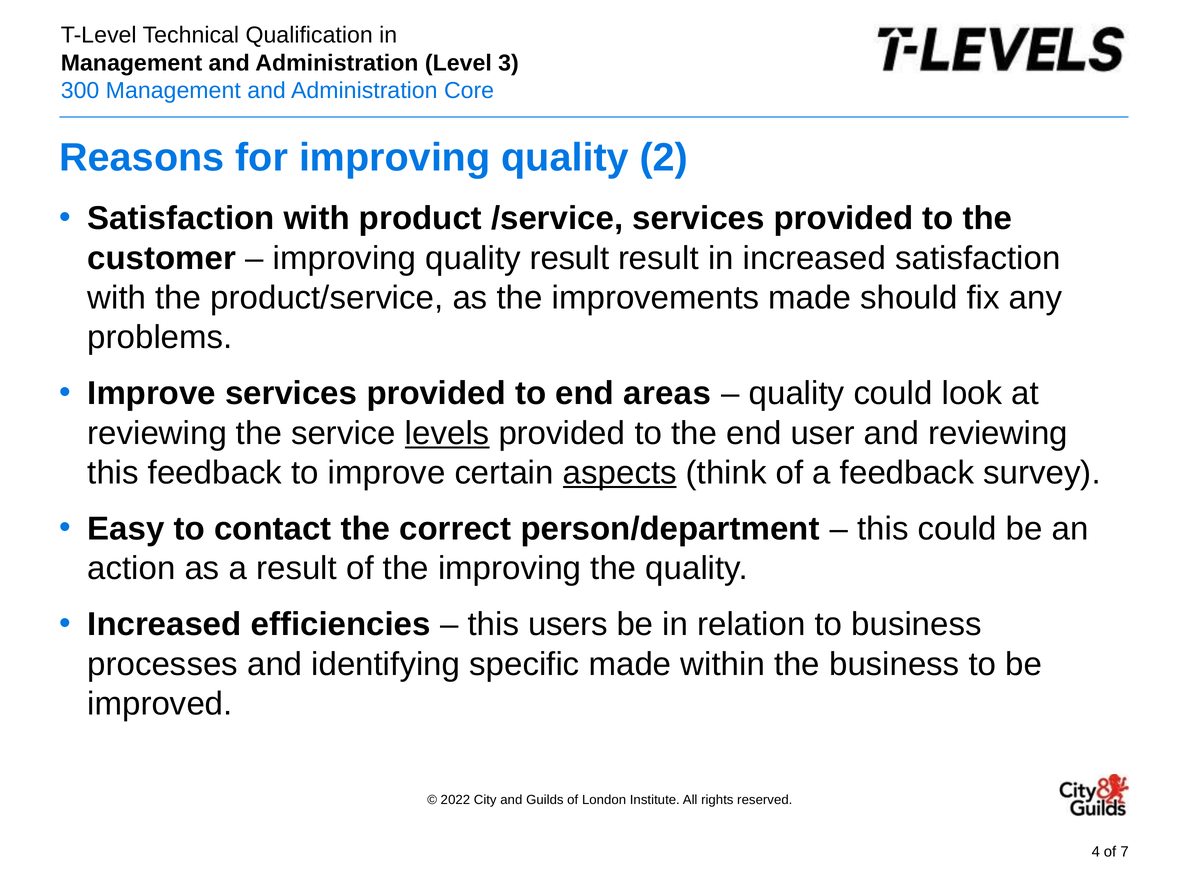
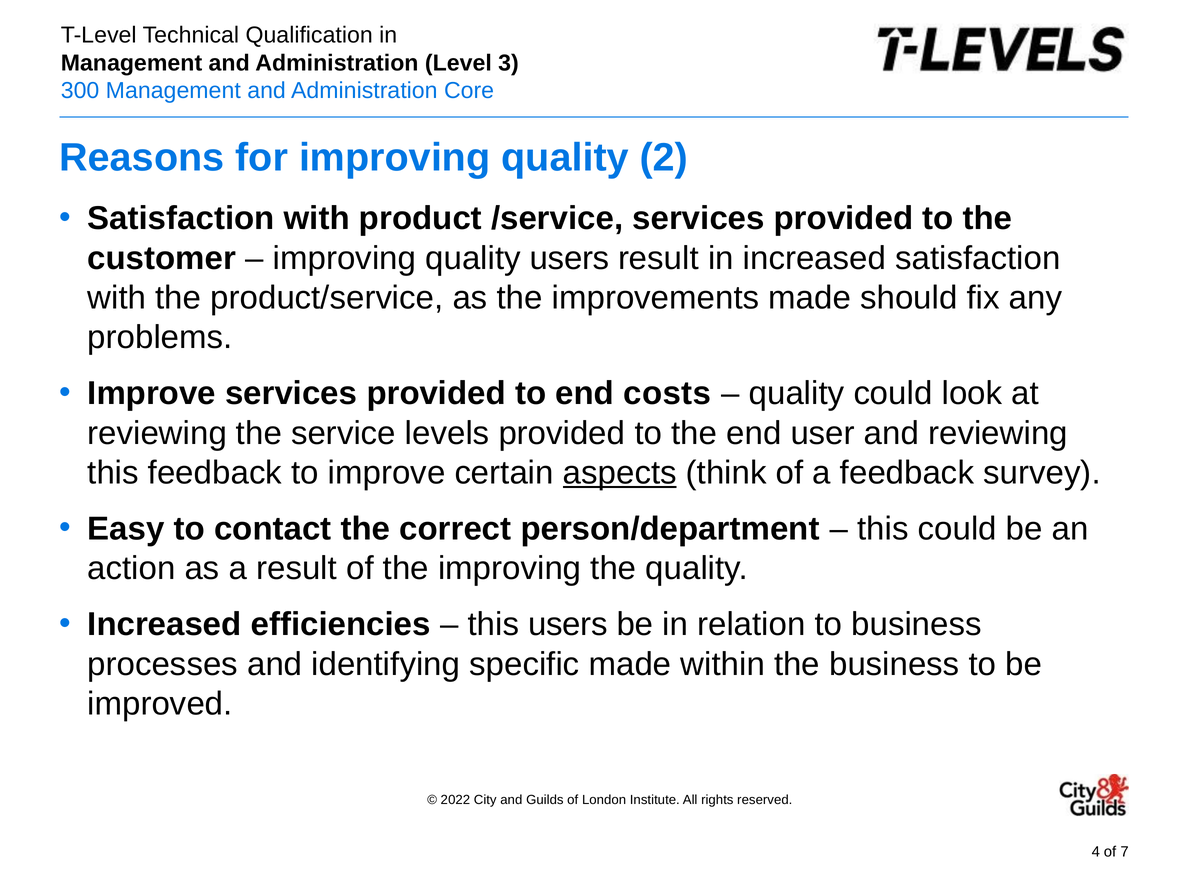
quality result: result -> users
areas: areas -> costs
levels underline: present -> none
